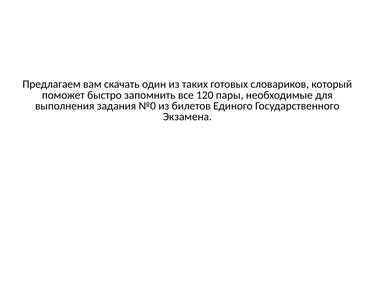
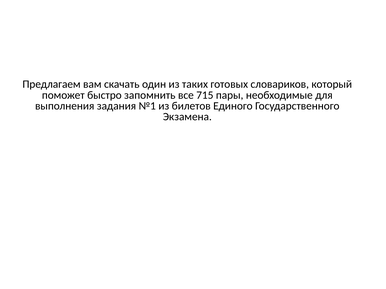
120: 120 -> 715
№0: №0 -> №1
